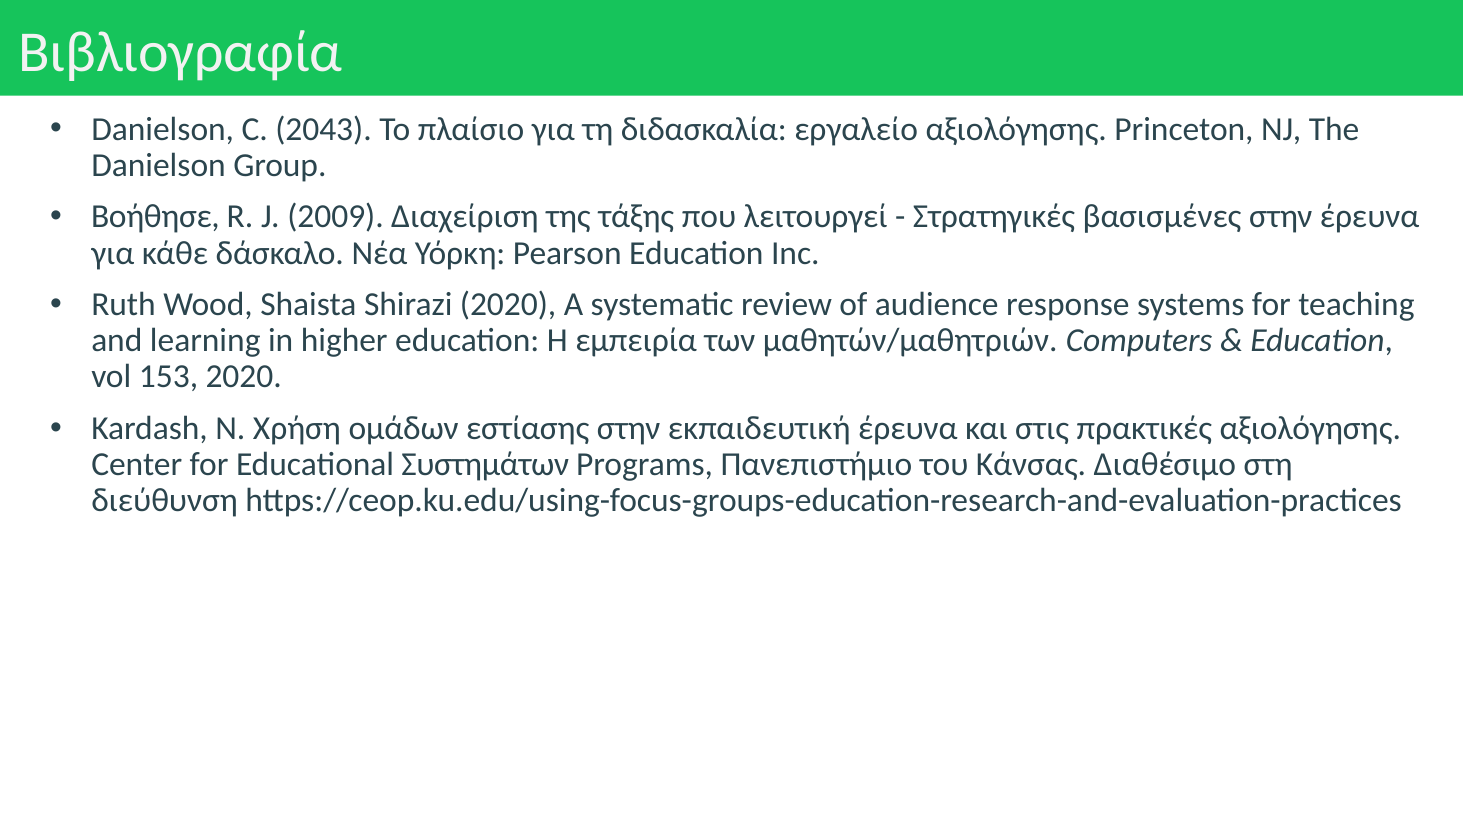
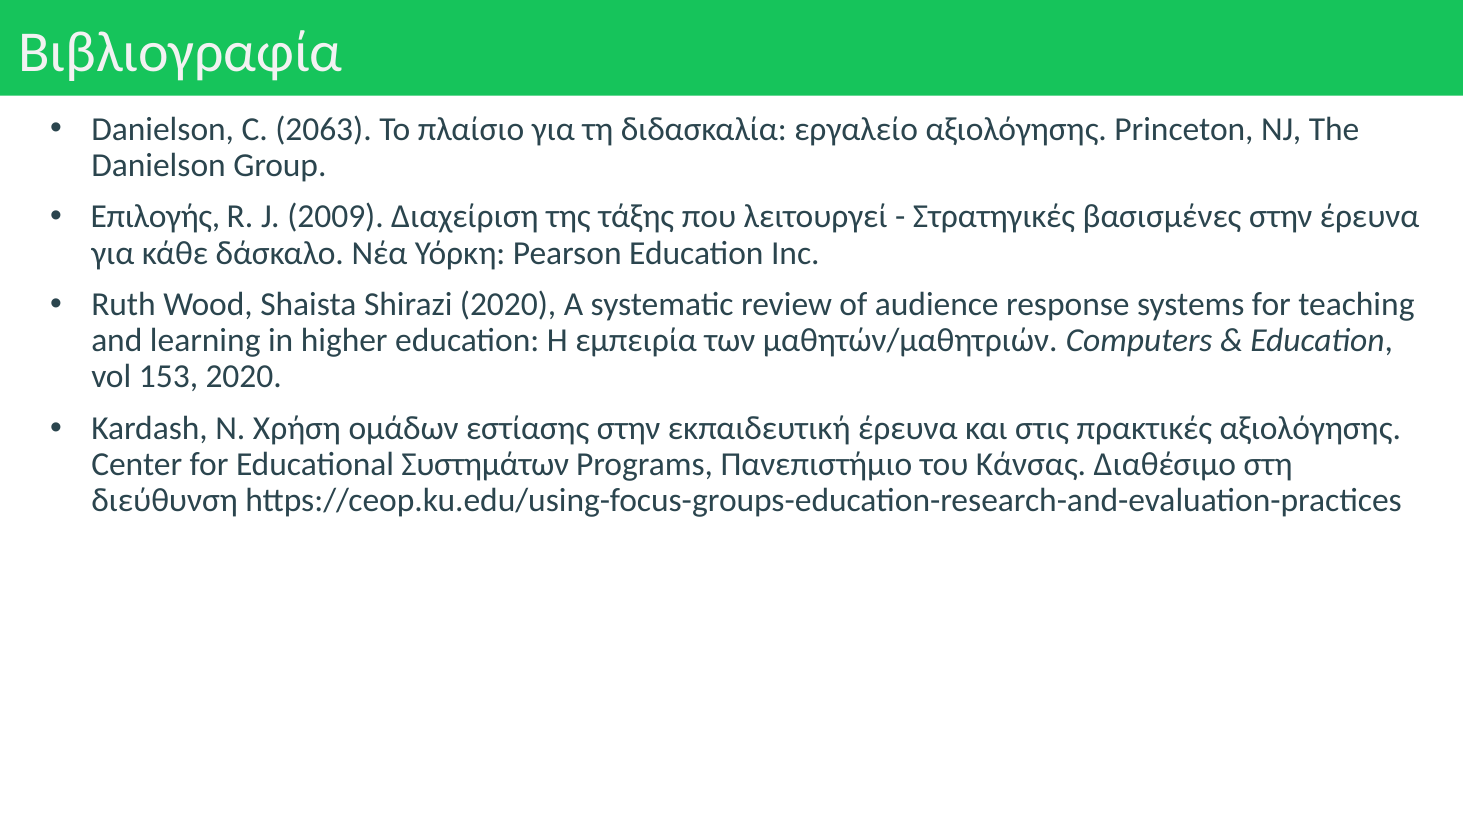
2043: 2043 -> 2063
Βοήθησε: Βοήθησε -> Επιλογής
